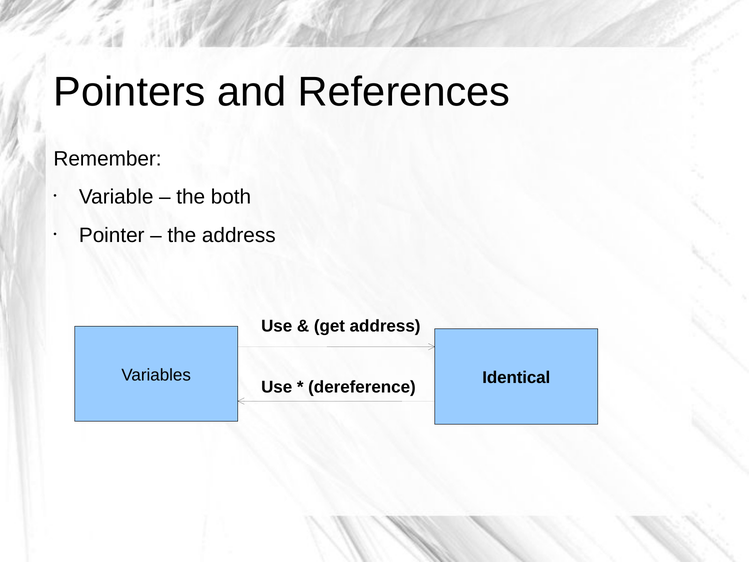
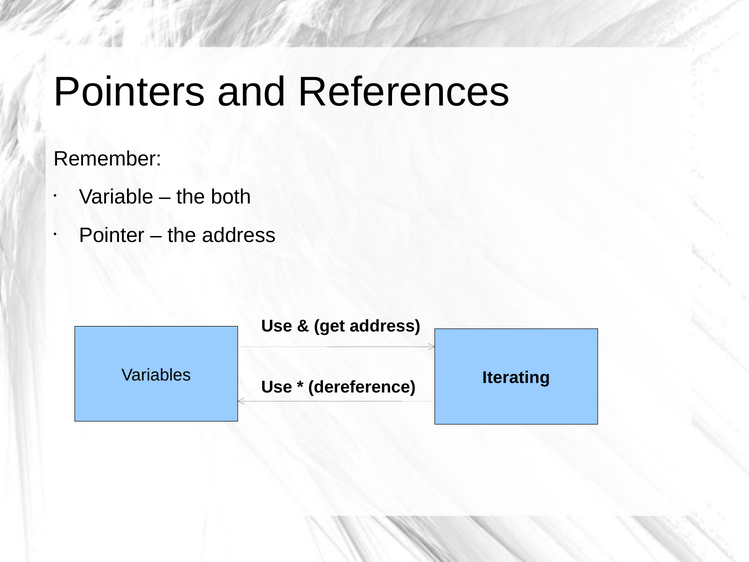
Identical: Identical -> Iterating
